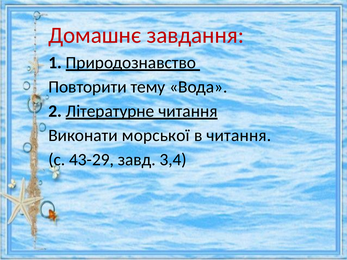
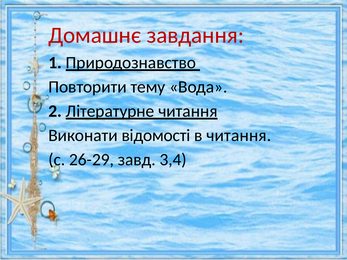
морської: морської -> відомості
43-29: 43-29 -> 26-29
